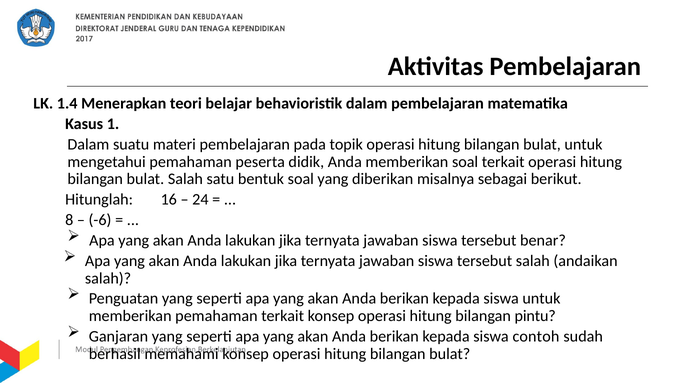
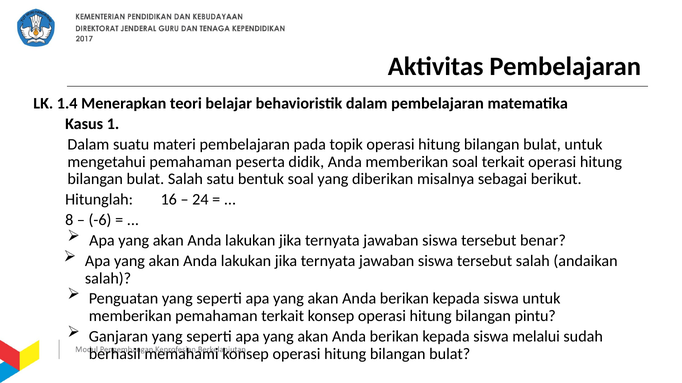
contoh: contoh -> melalui
